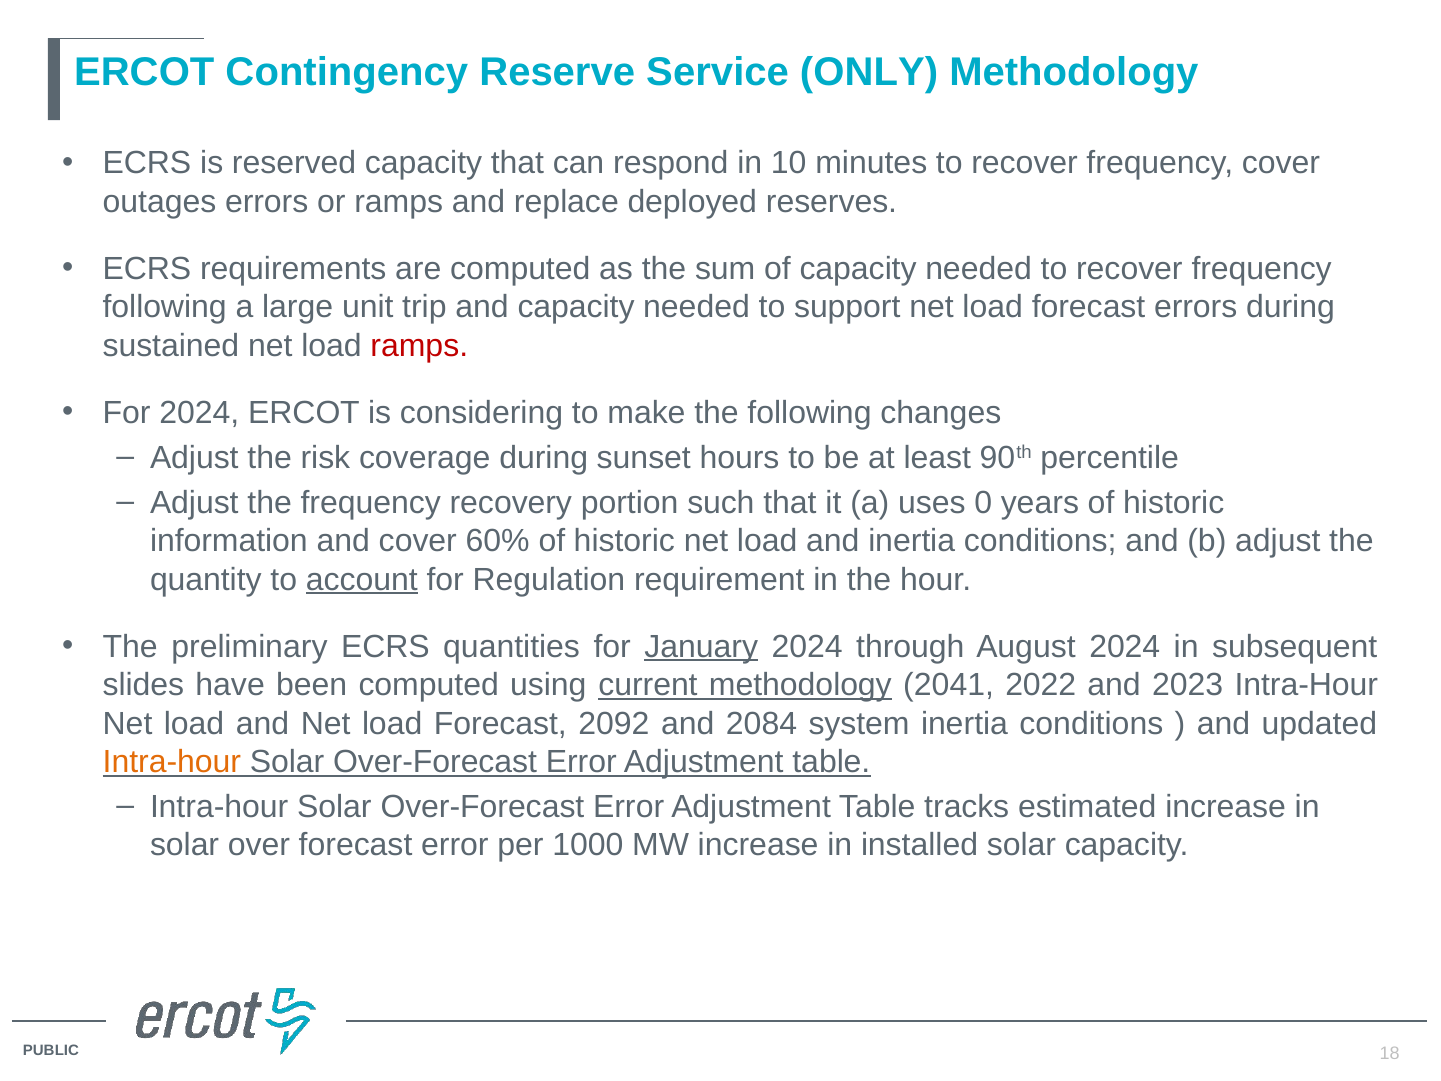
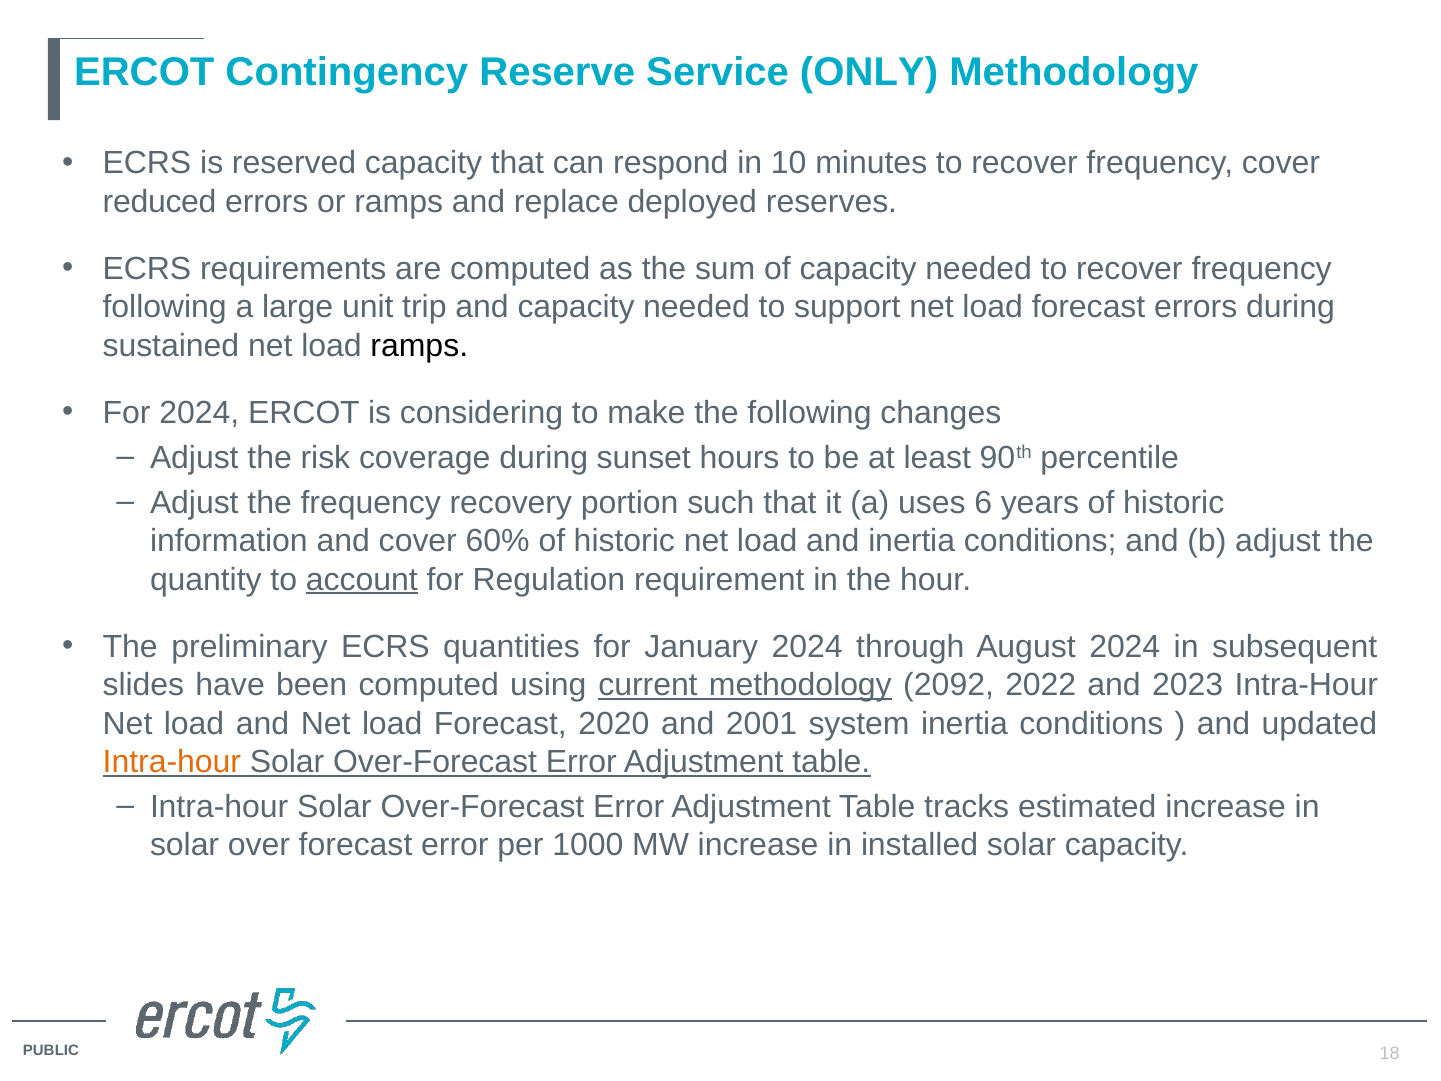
outages: outages -> reduced
ramps at (419, 346) colour: red -> black
0: 0 -> 6
January underline: present -> none
2041: 2041 -> 2092
2092: 2092 -> 2020
2084: 2084 -> 2001
